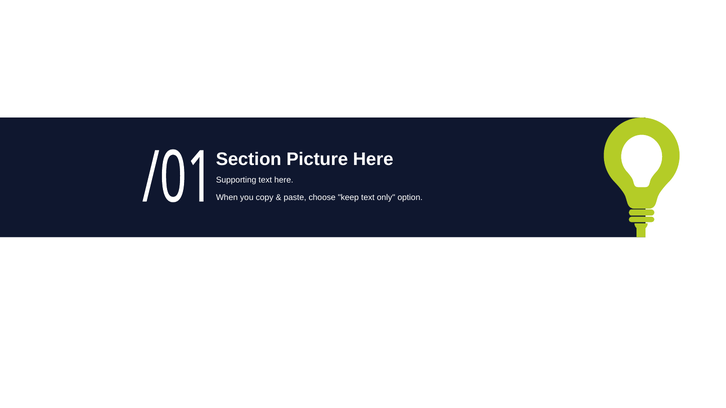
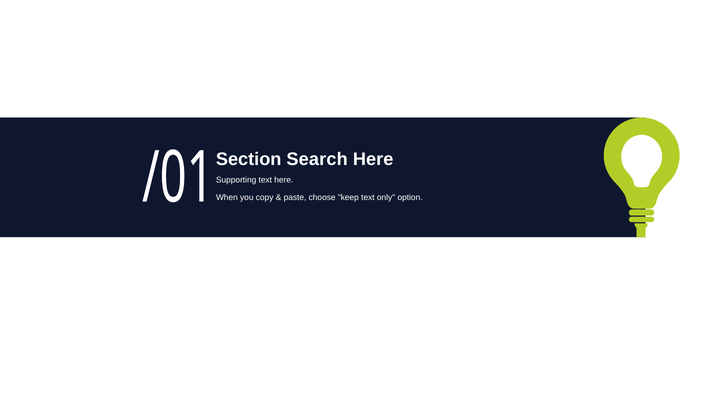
Picture: Picture -> Search
